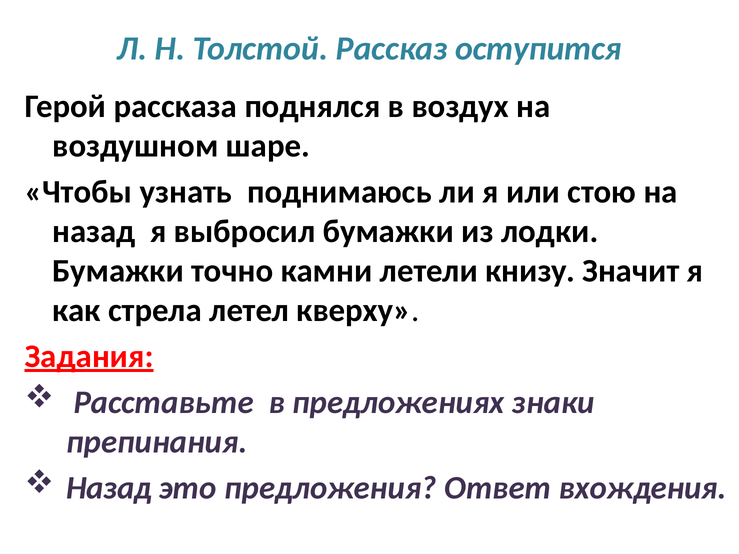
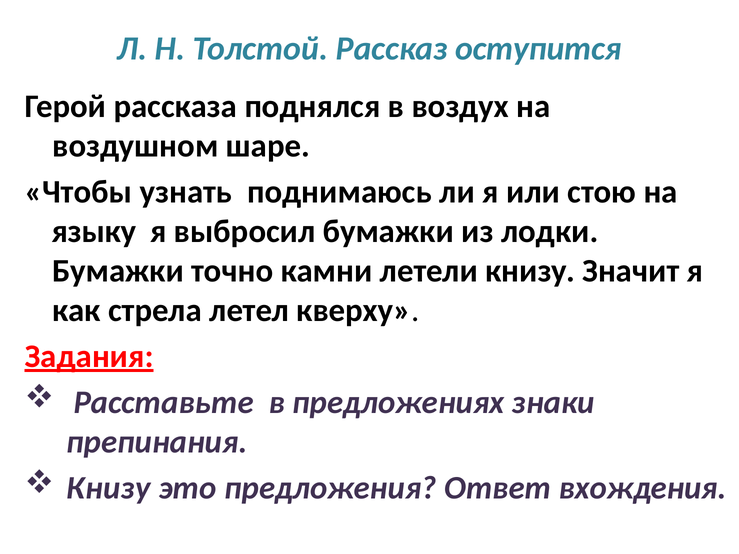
назад at (94, 231): назад -> языку
Назад at (109, 488): Назад -> Книзу
